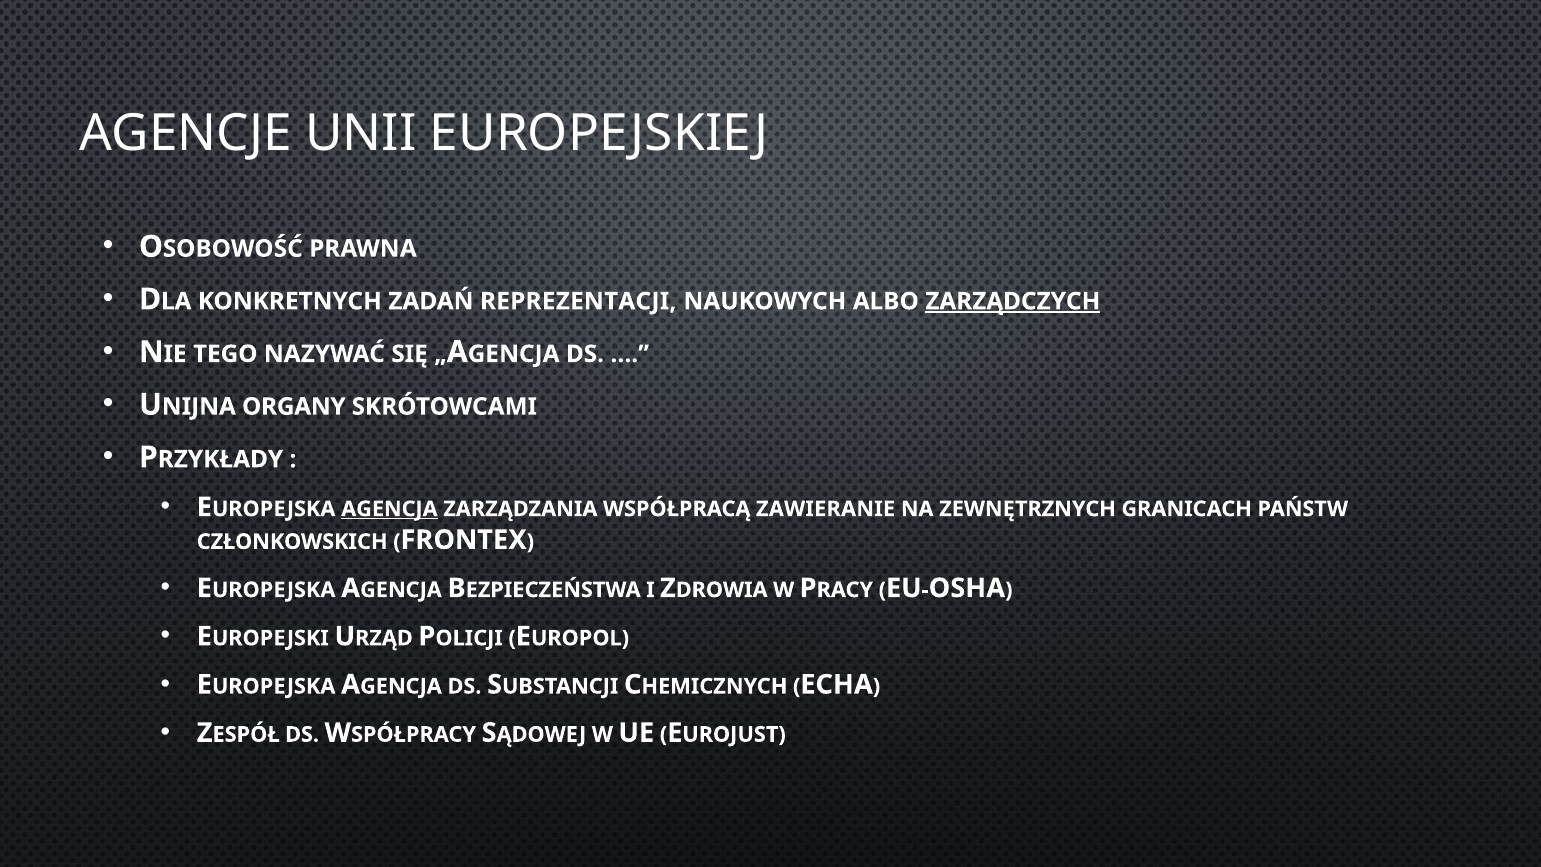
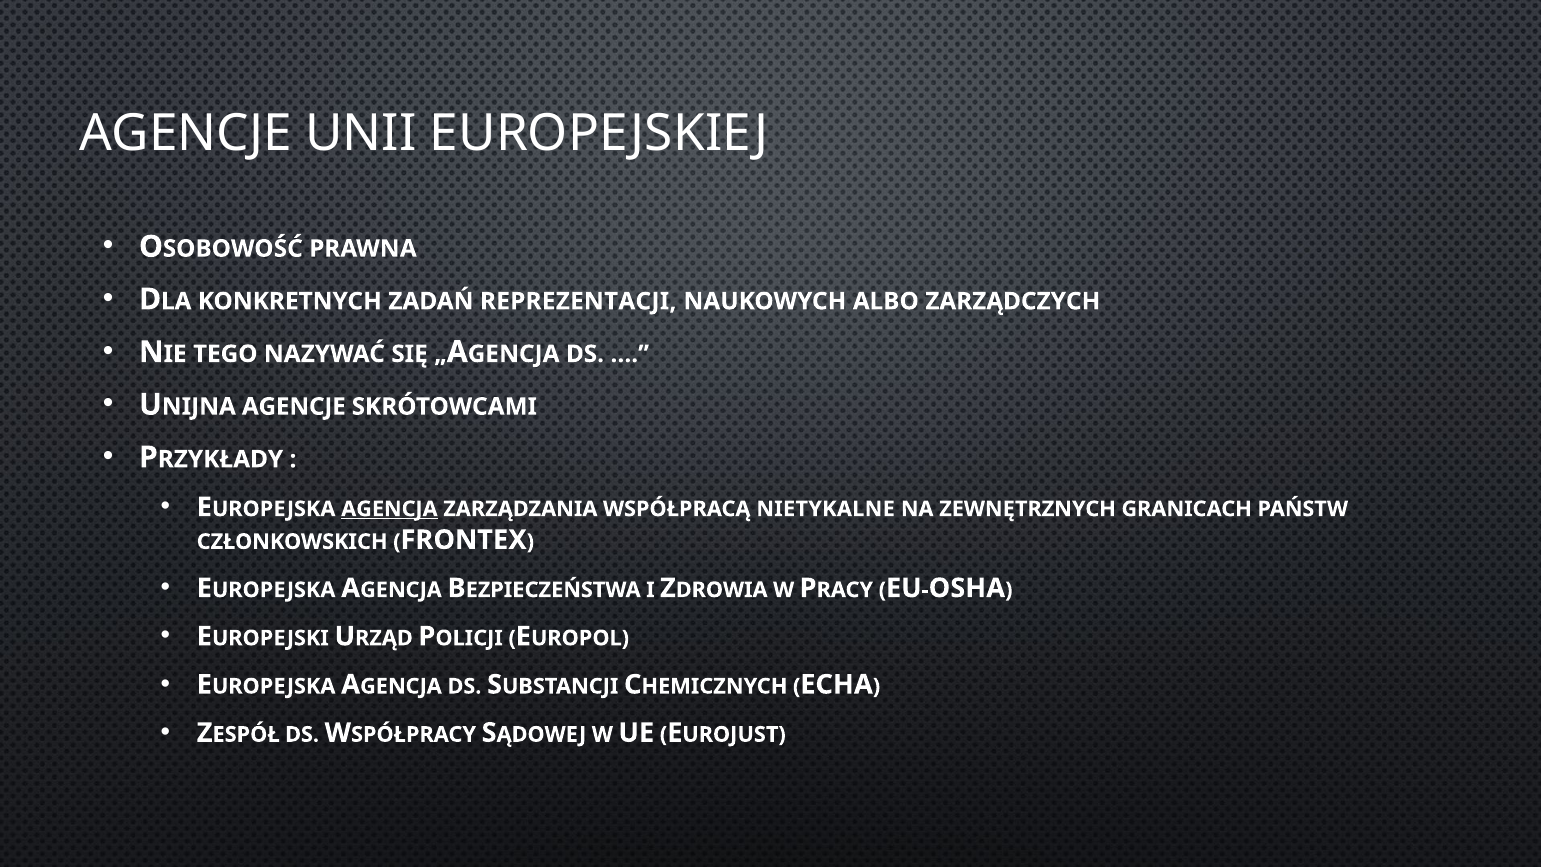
ZARZĄDCZYCH underline: present -> none
UNIJNA ORGANY: ORGANY -> AGENCJE
ZAWIERANIE: ZAWIERANIE -> NIETYKALNE
